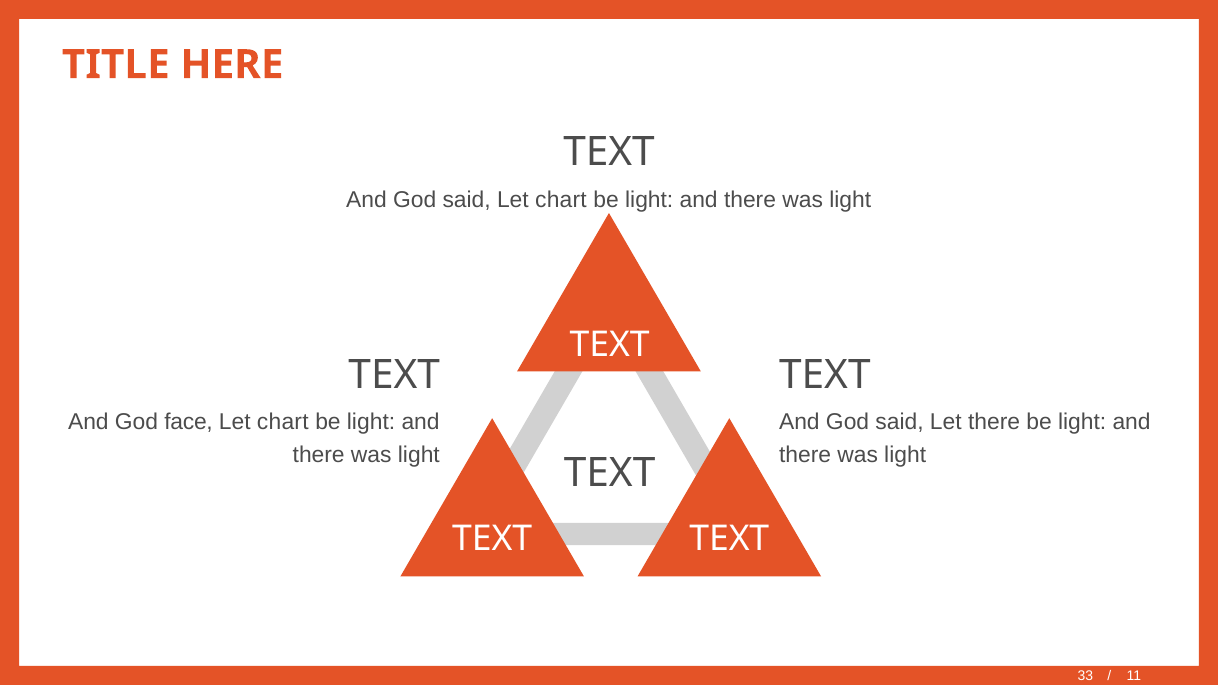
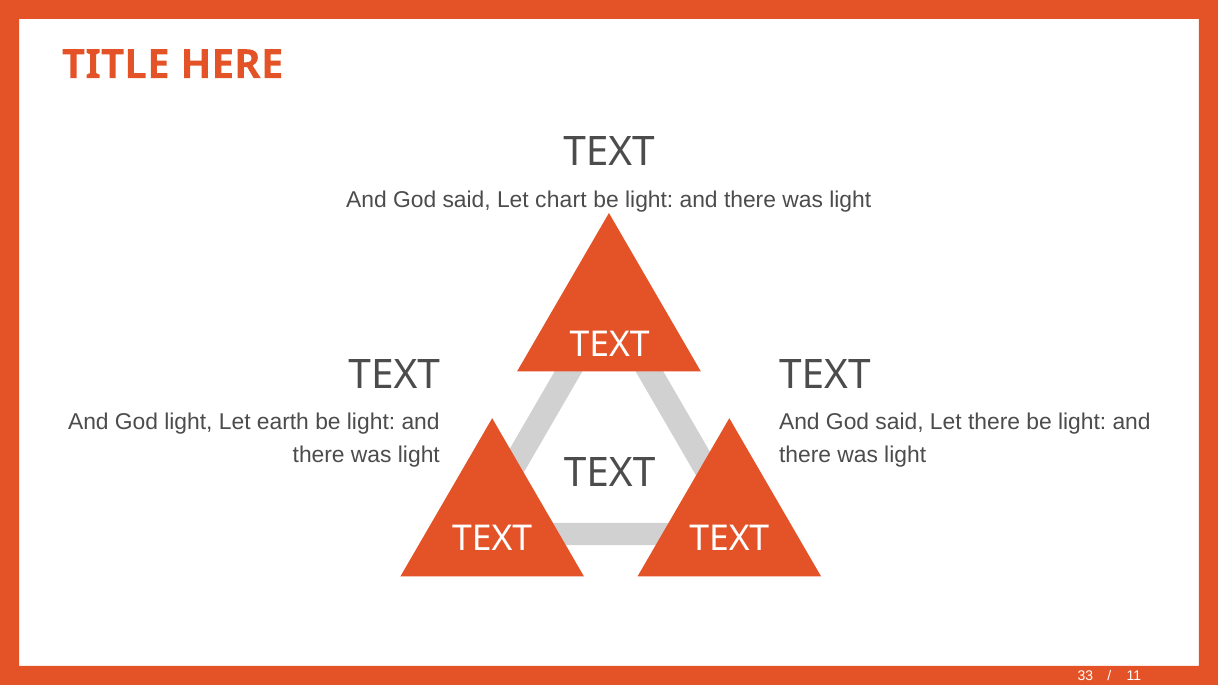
God face: face -> light
chart at (283, 422): chart -> earth
